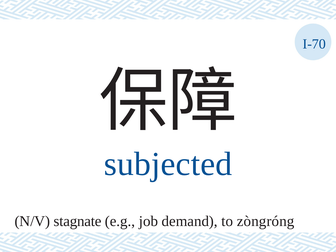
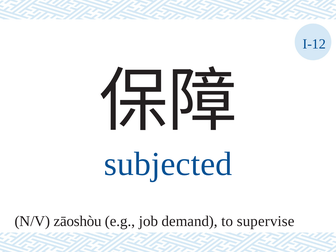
I-70: I-70 -> I-12
stagnate: stagnate -> zāoshòu
zòngróng: zòngróng -> supervise
